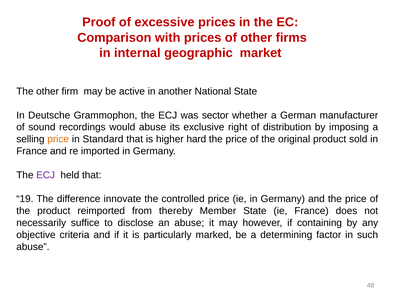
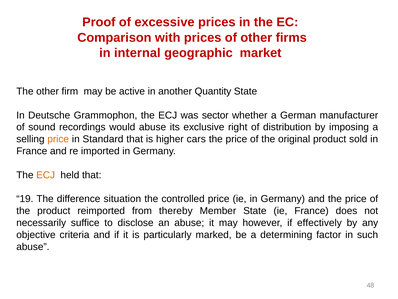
National: National -> Quantity
hard: hard -> cars
ECJ at (46, 175) colour: purple -> orange
innovate: innovate -> situation
containing: containing -> effectively
